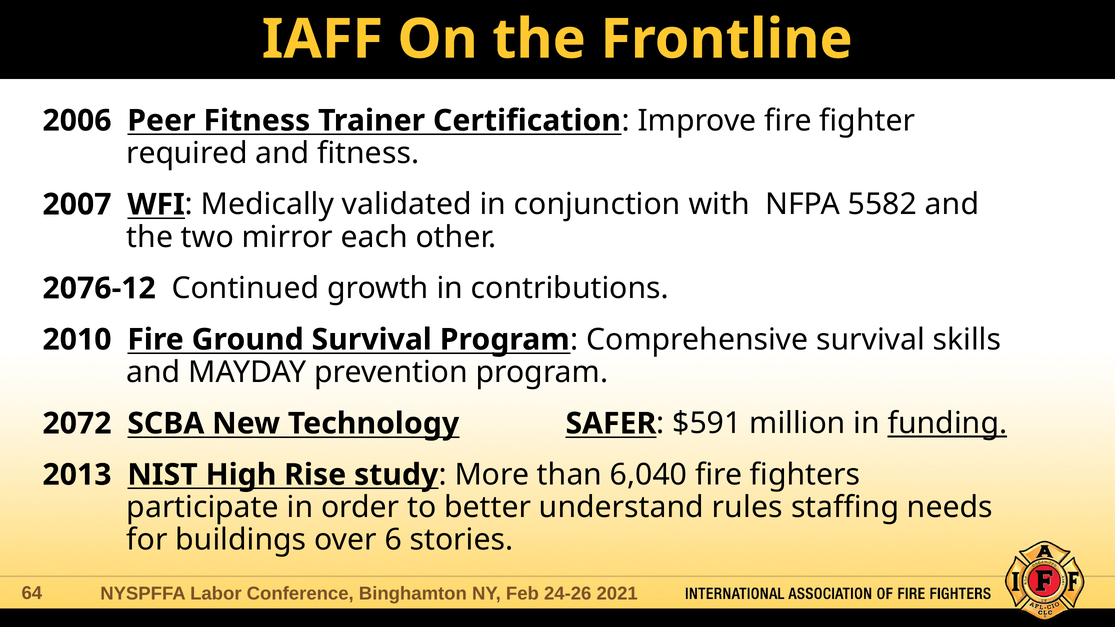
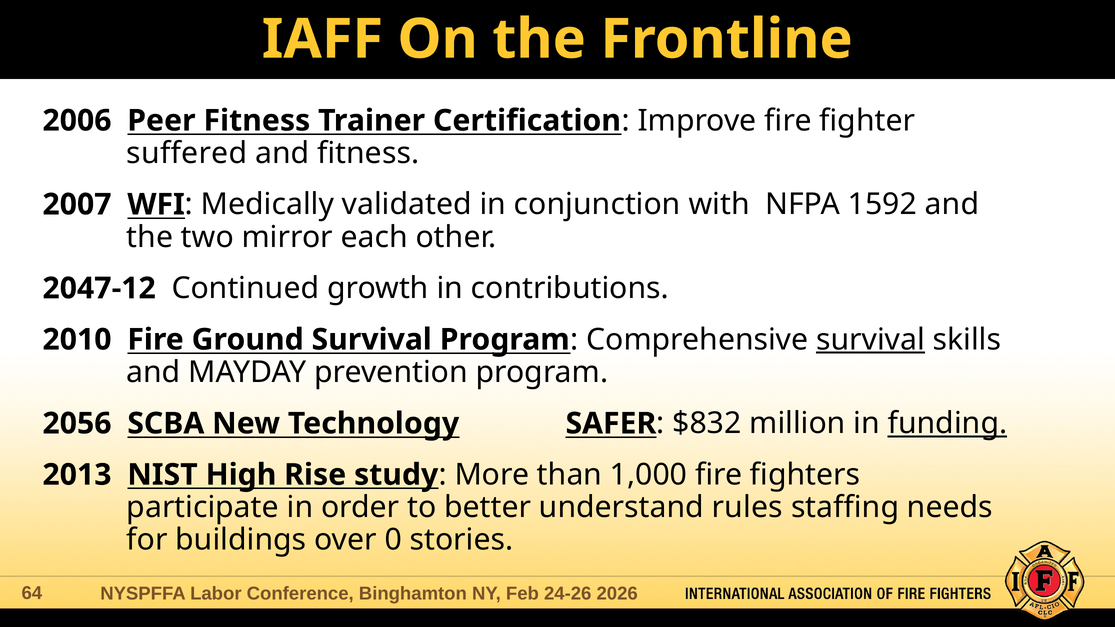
required: required -> suffered
5582: 5582 -> 1592
2076-12: 2076-12 -> 2047-12
survival at (871, 340) underline: none -> present
2072: 2072 -> 2056
$591: $591 -> $832
6,040: 6,040 -> 1,000
6: 6 -> 0
2021: 2021 -> 2026
